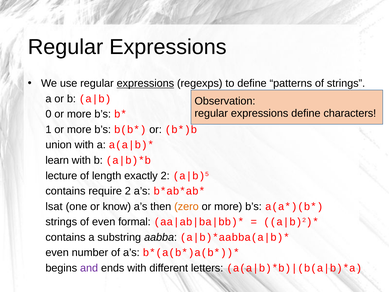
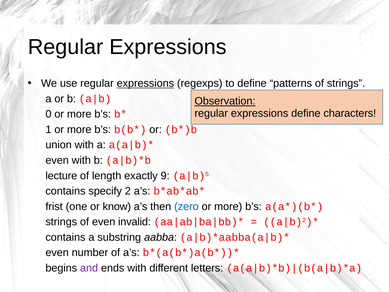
Observation underline: none -> present
learn at (57, 160): learn -> even
exactly 2: 2 -> 9
require: require -> specify
lsat: lsat -> frist
zero colour: orange -> blue
formal: formal -> invalid
